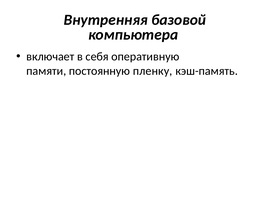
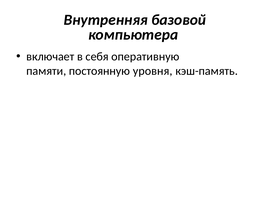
пленку: пленку -> уровня
